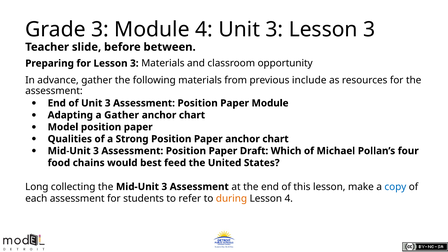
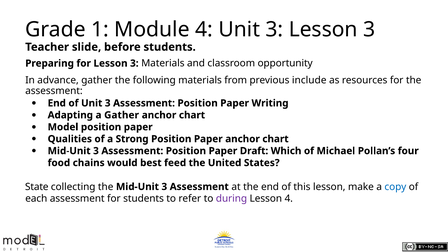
Grade 3: 3 -> 1
before between: between -> students
Paper Module: Module -> Writing
Long: Long -> State
during colour: orange -> purple
